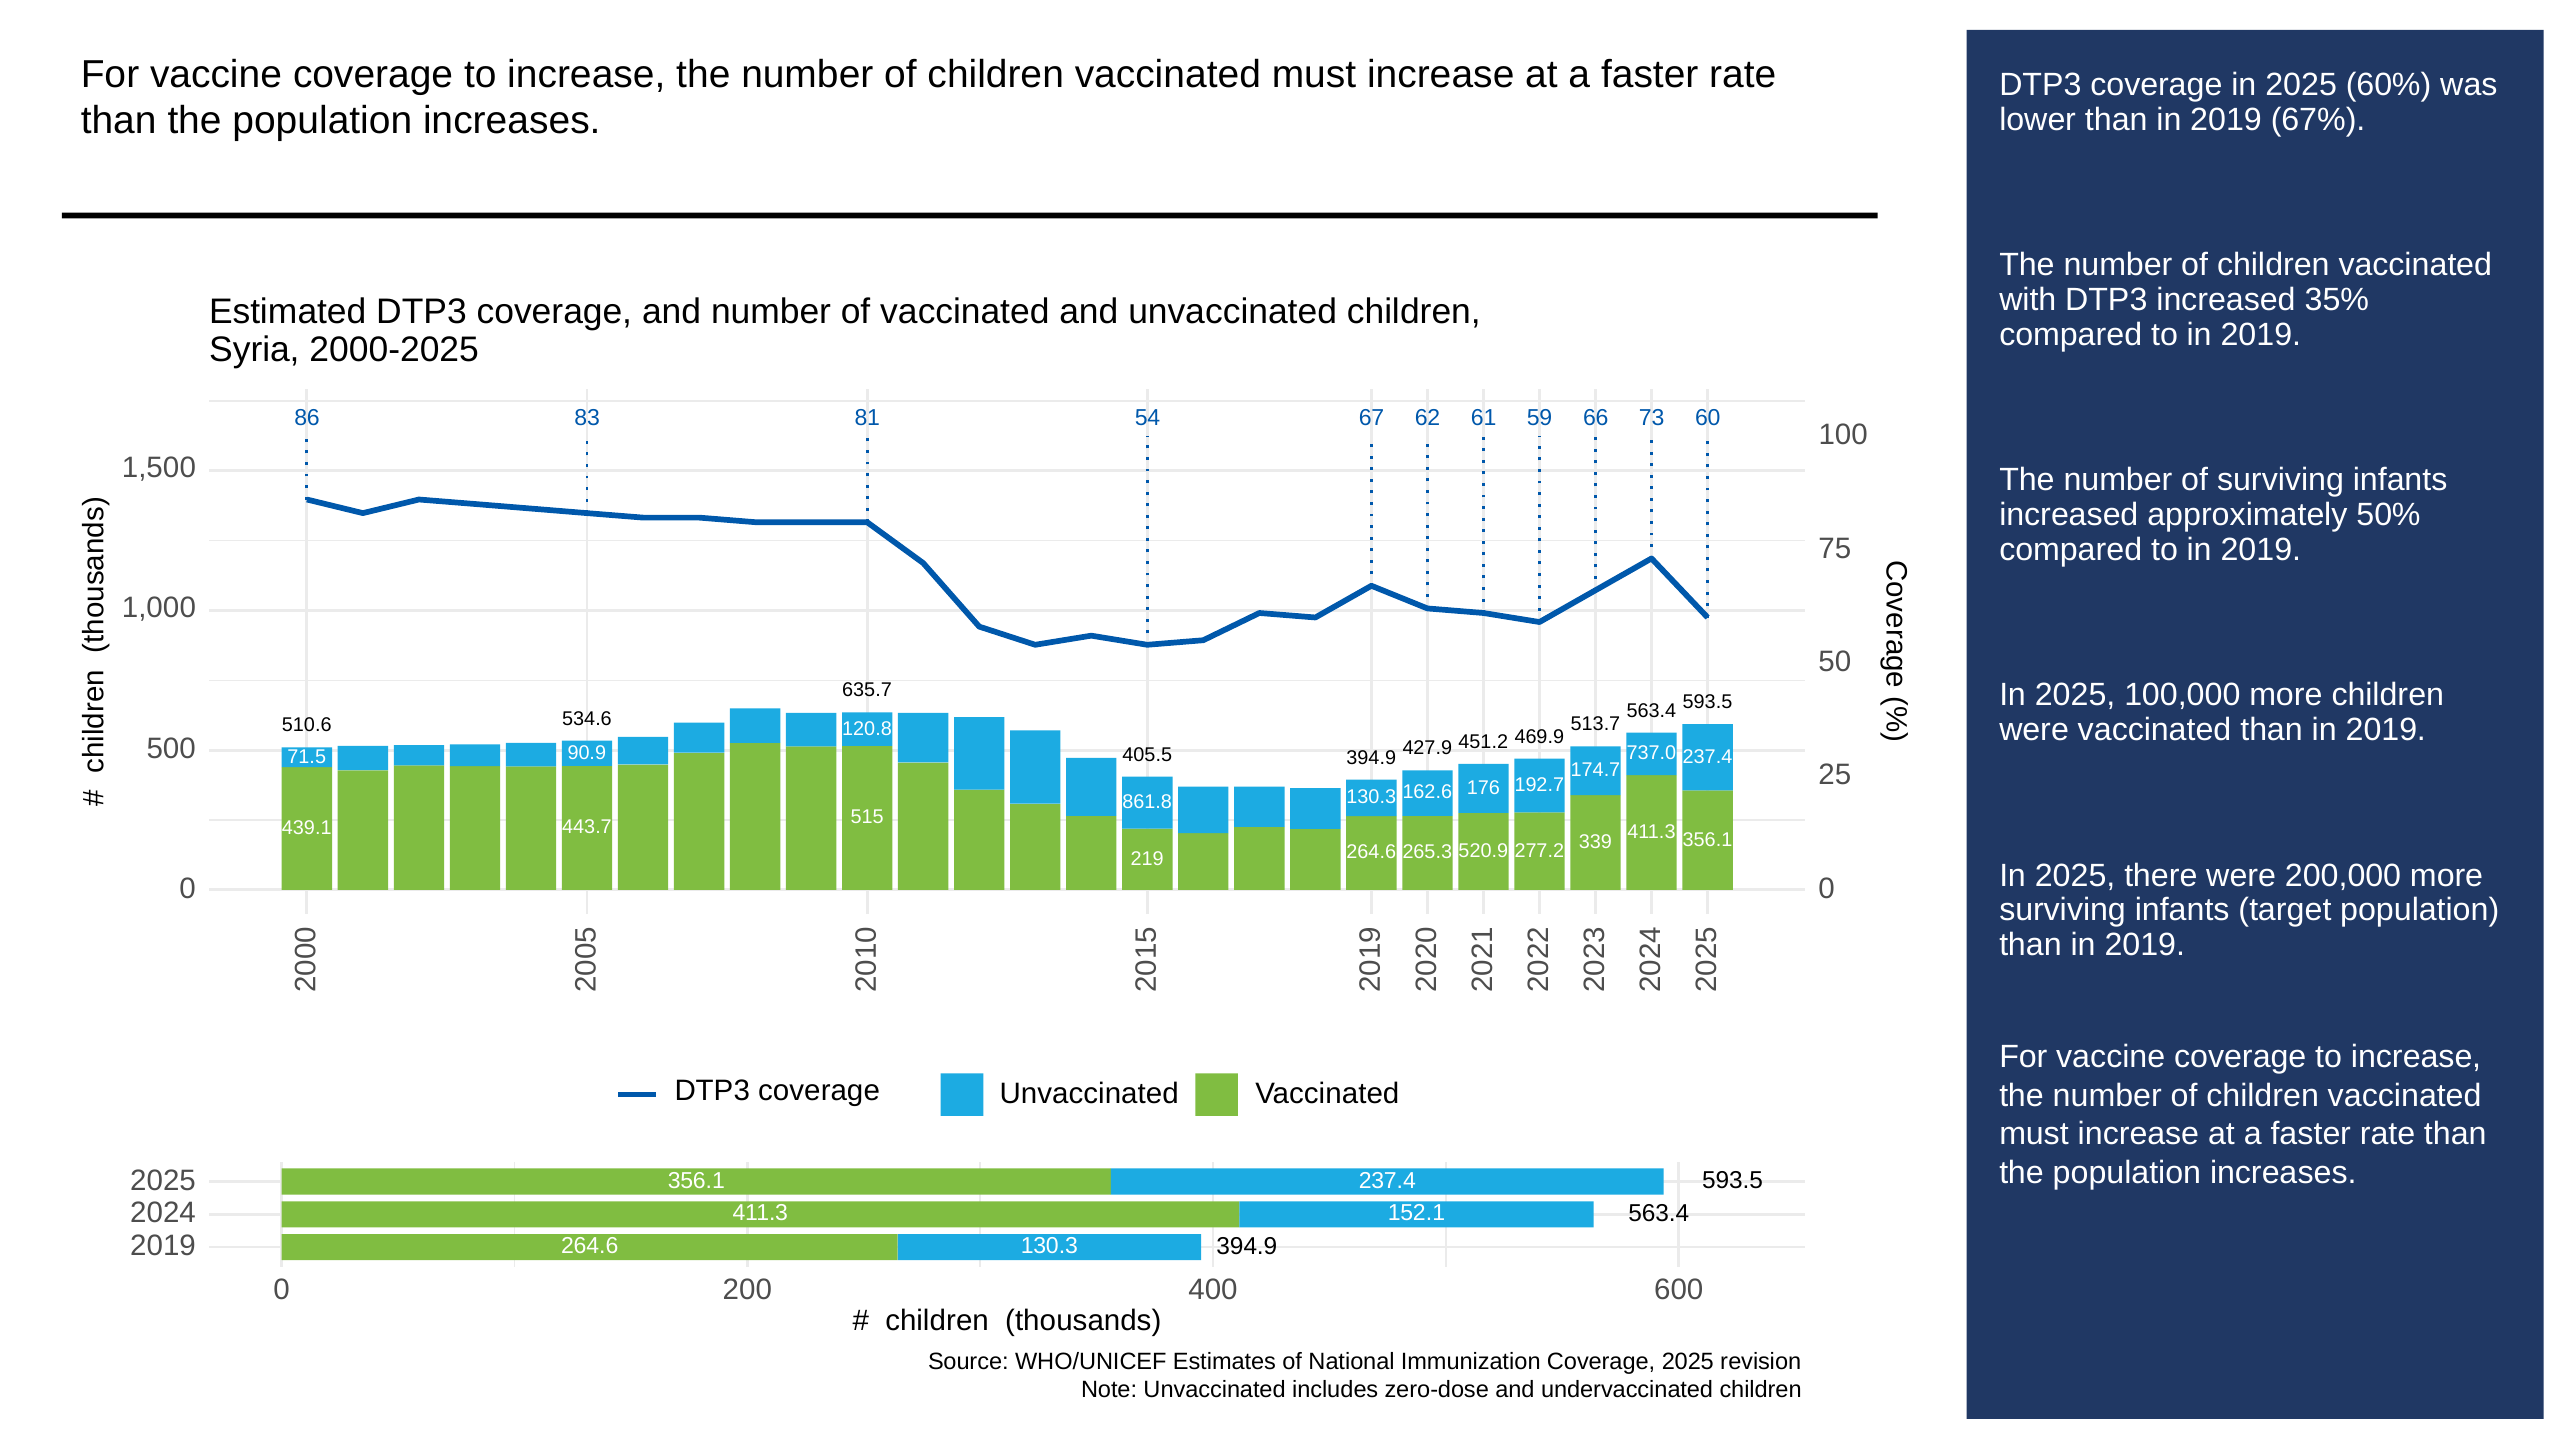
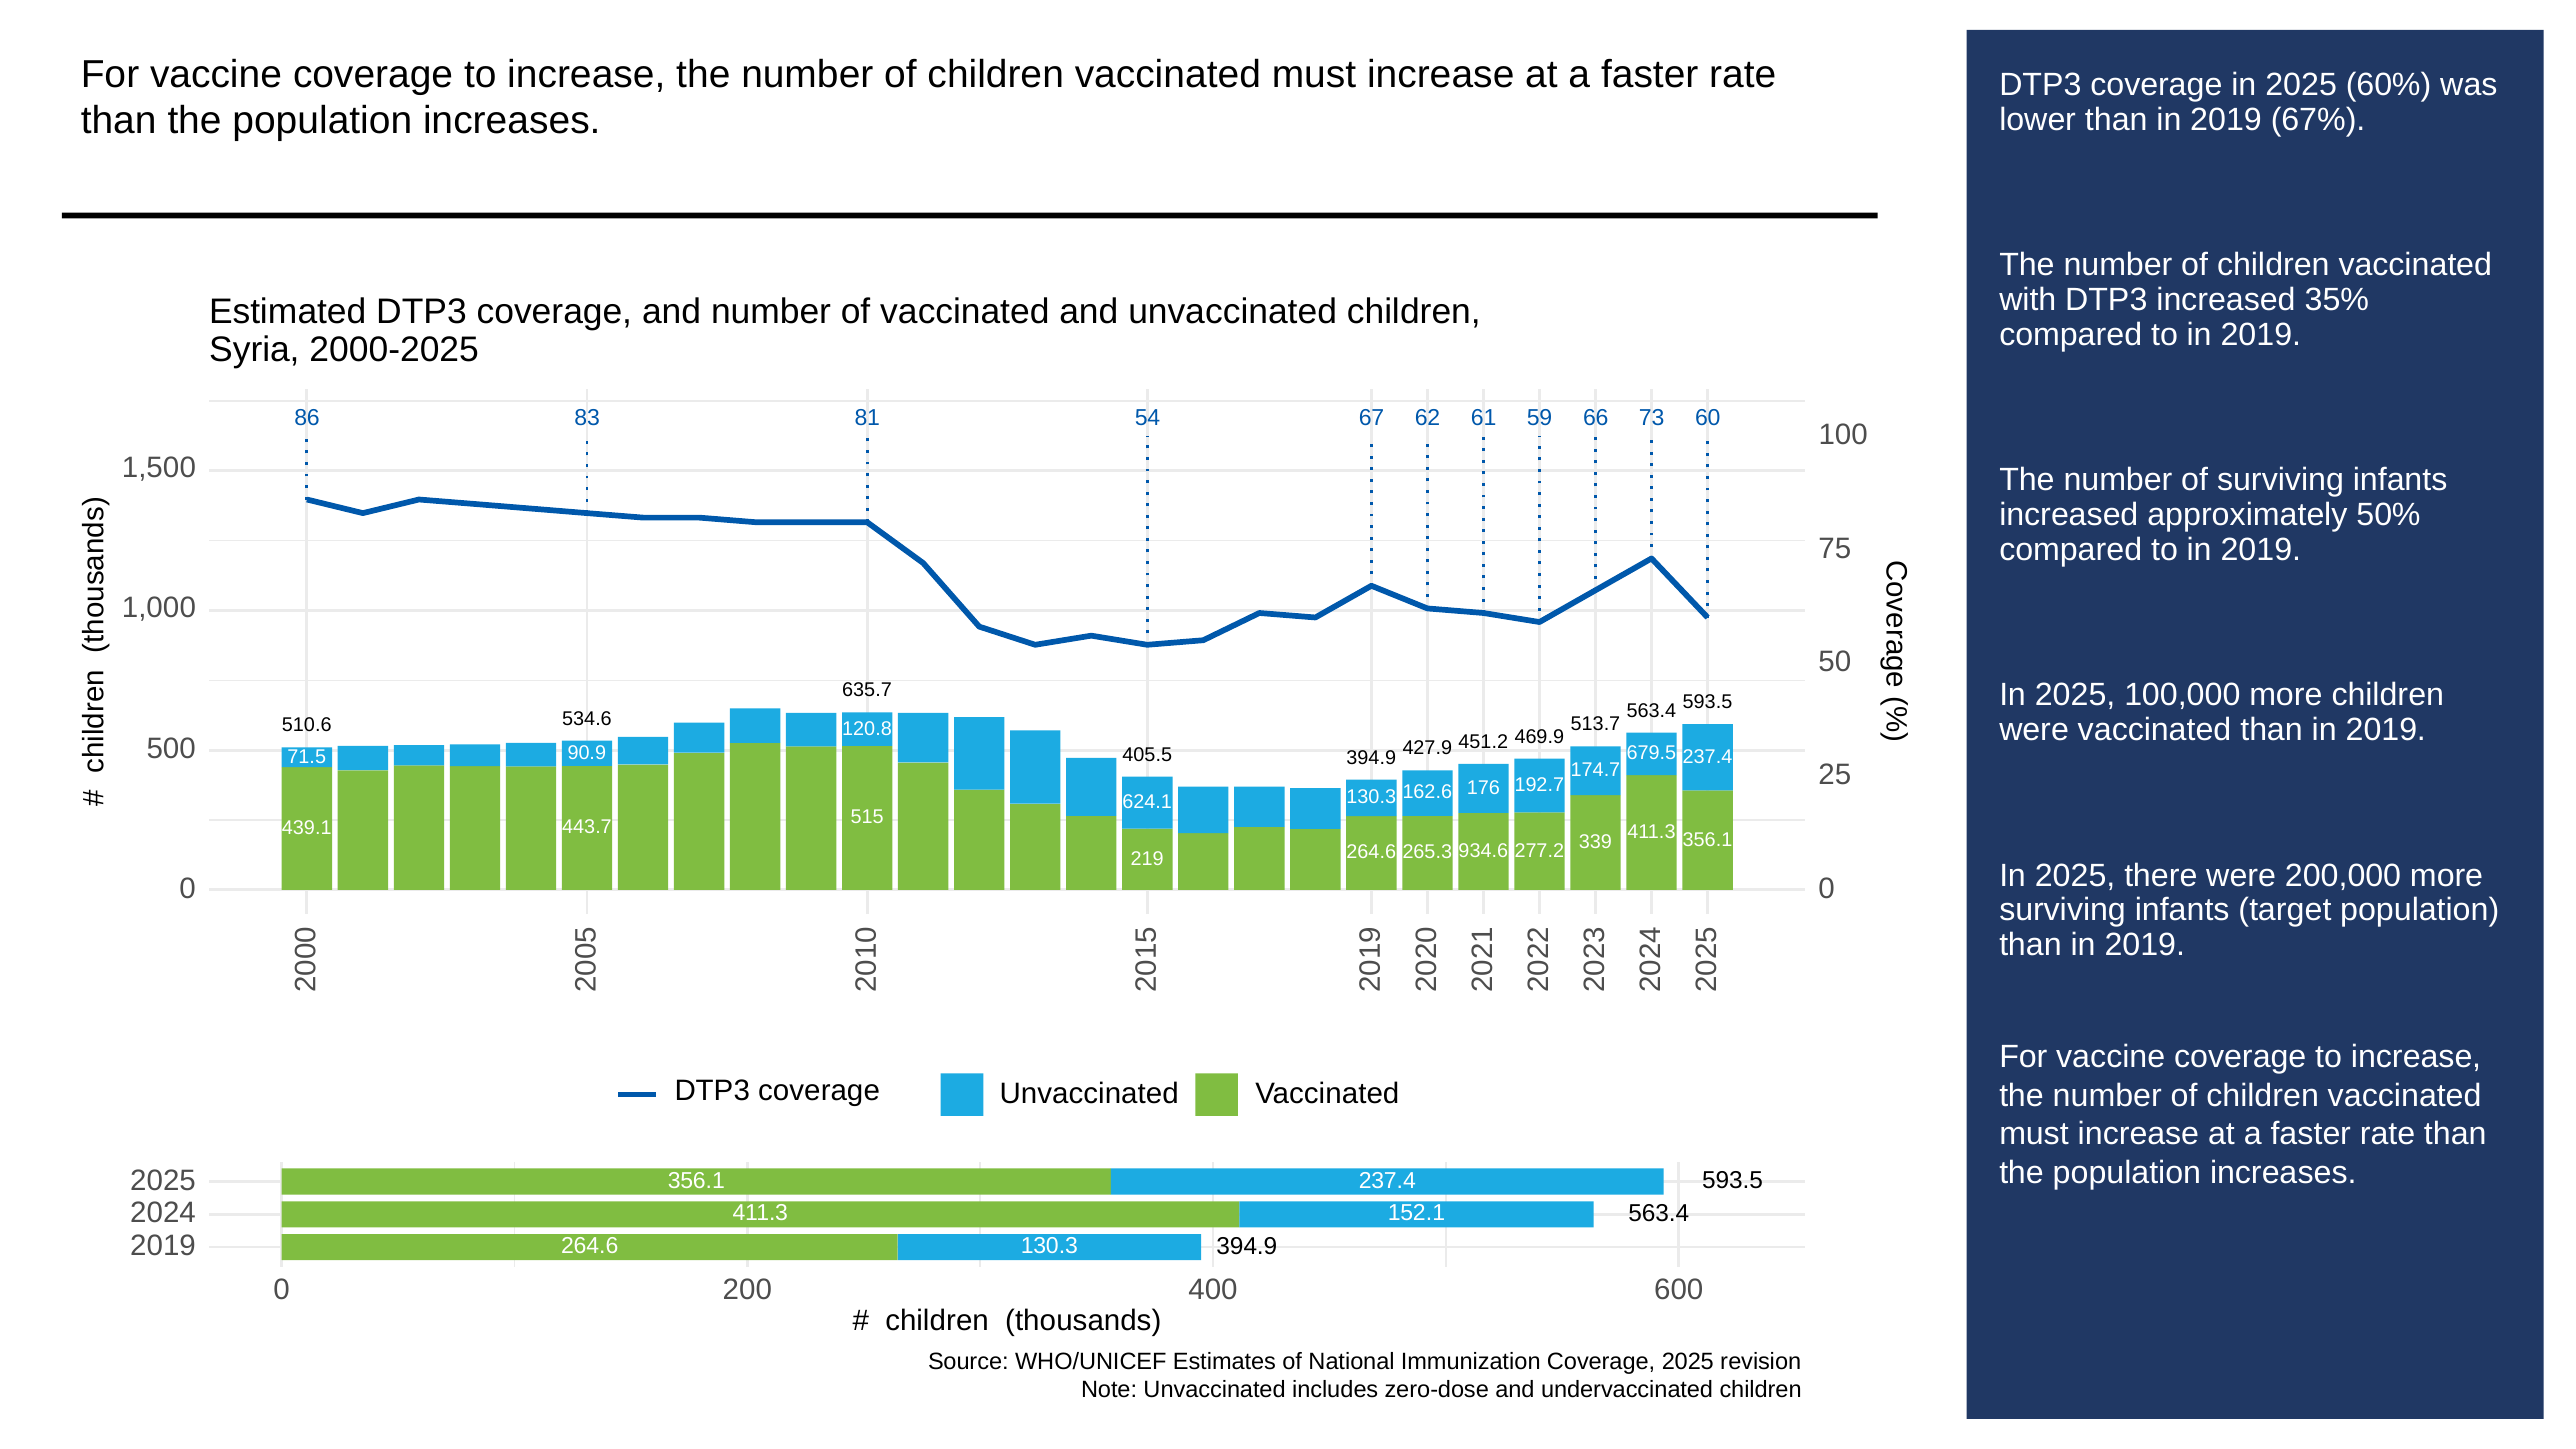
737.0: 737.0 -> 679.5
861.8: 861.8 -> 624.1
520.9: 520.9 -> 934.6
